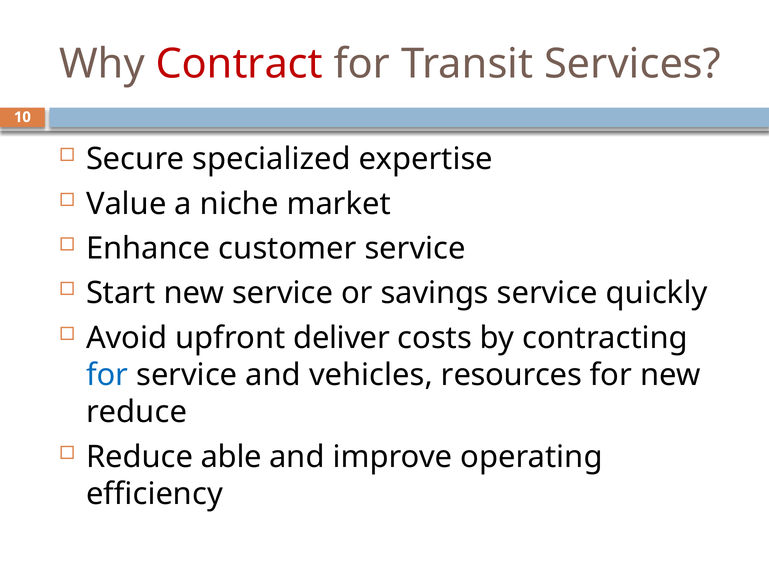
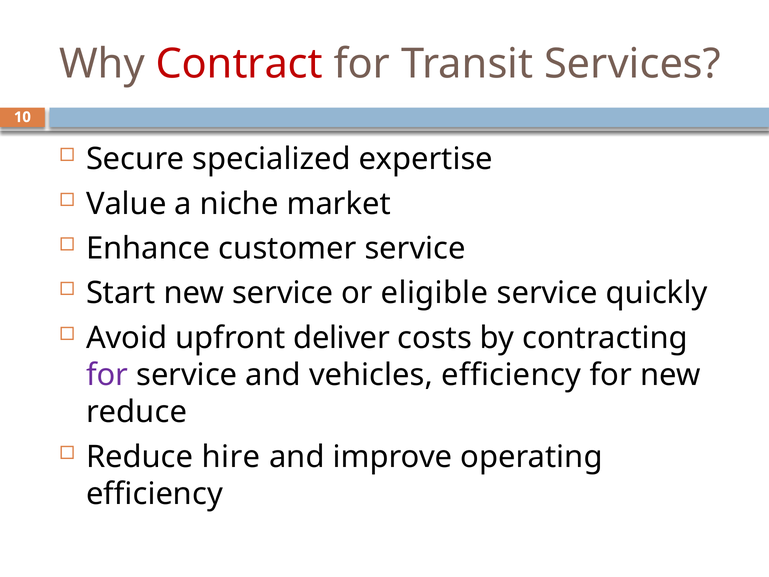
savings: savings -> eligible
for at (107, 375) colour: blue -> purple
vehicles resources: resources -> efficiency
able: able -> hire
